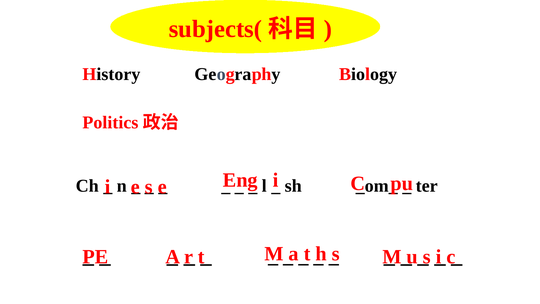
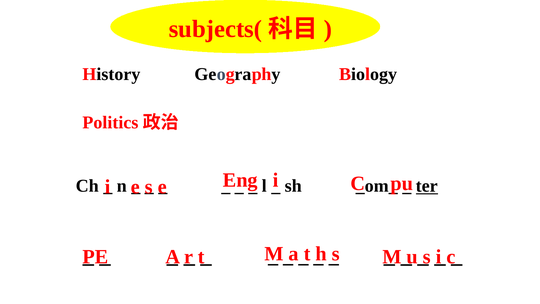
ter underline: none -> present
